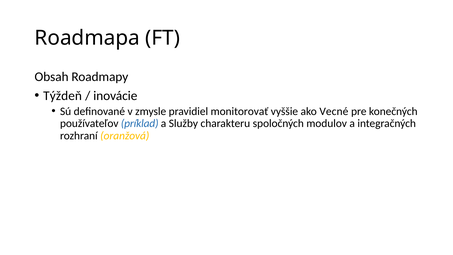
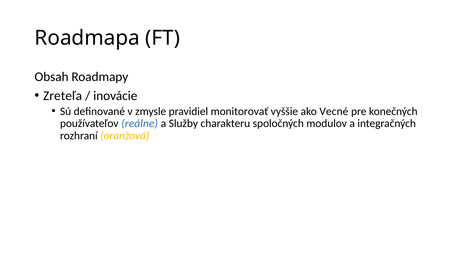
Týždeň: Týždeň -> Zreteľa
príklad: príklad -> reálne
